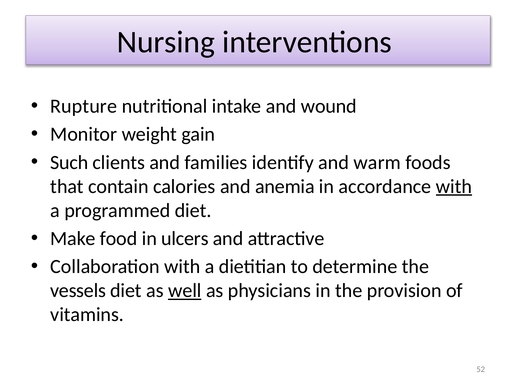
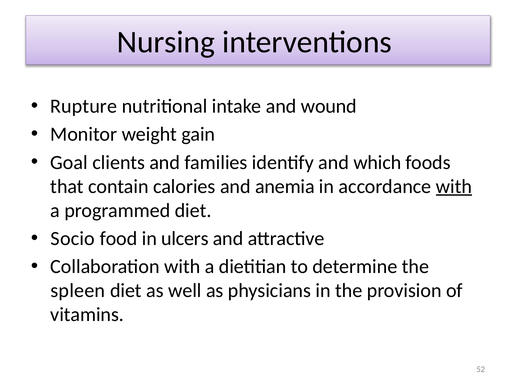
Such: Such -> Goal
warm: warm -> which
Make: Make -> Socio
vessels: vessels -> spleen
well underline: present -> none
